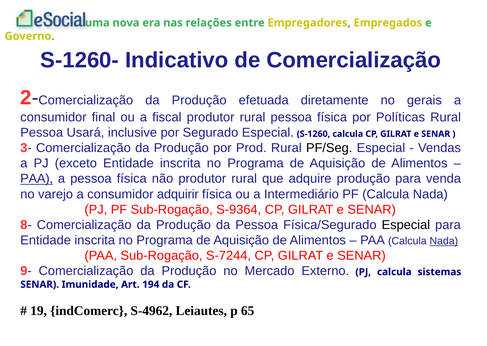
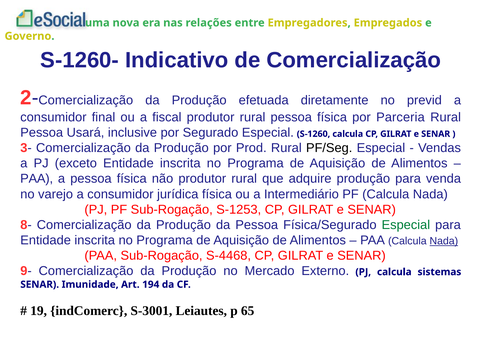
gerais: gerais -> previd
Políticas: Políticas -> Parceria
PAA at (37, 179) underline: present -> none
adquirir: adquirir -> jurídica
S-9364: S-9364 -> S-1253
Especial at (406, 225) colour: black -> green
S-7244: S-7244 -> S-4468
S-4962: S-4962 -> S-3001
